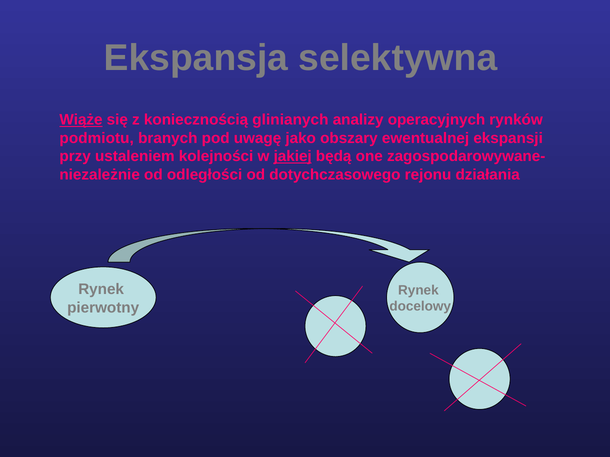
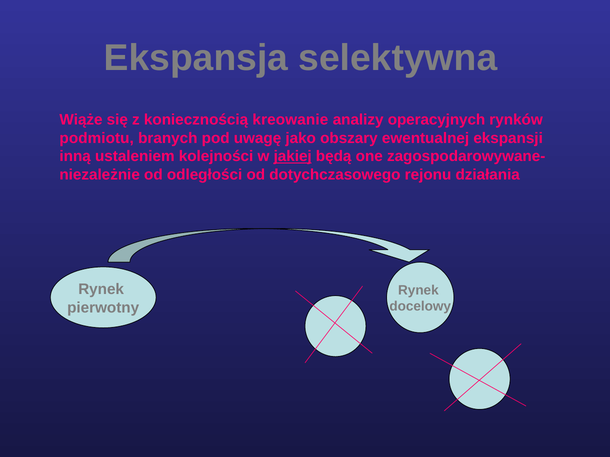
Wiąże underline: present -> none
glinianych: glinianych -> kreowanie
przy: przy -> inną
